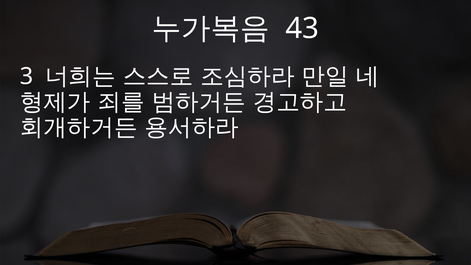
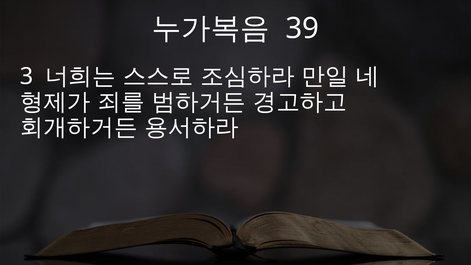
43: 43 -> 39
